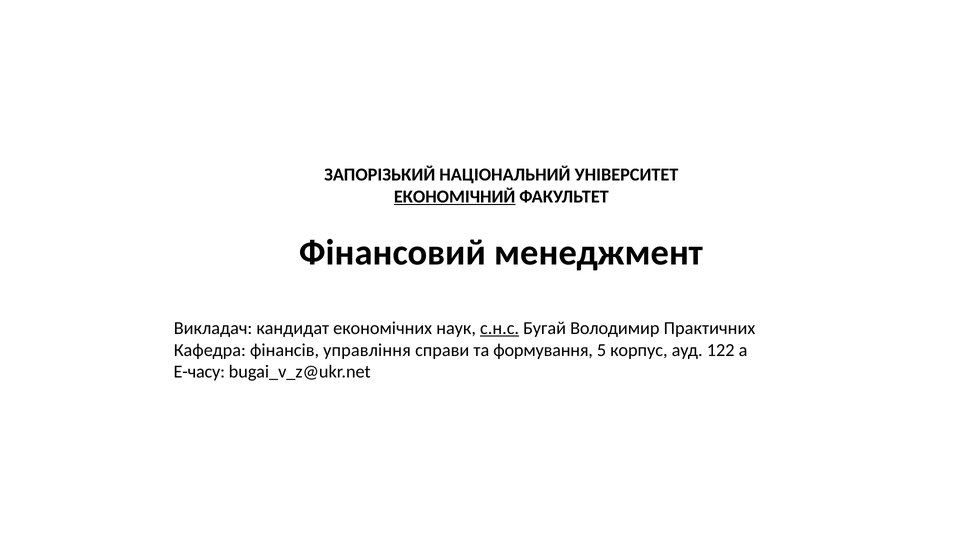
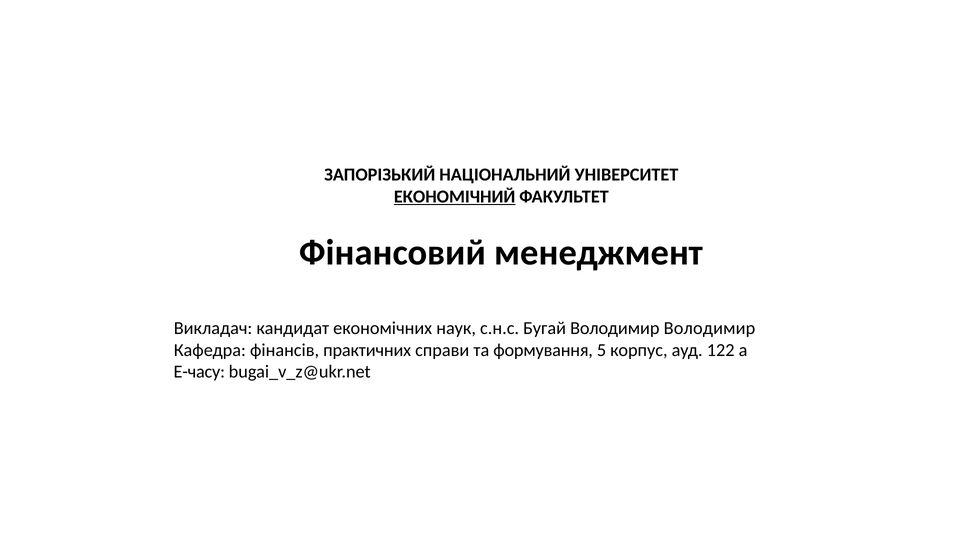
с.н.с underline: present -> none
Володимир Практичних: Практичних -> Володимир
управління: управління -> практичних
